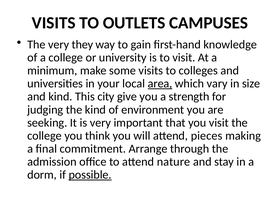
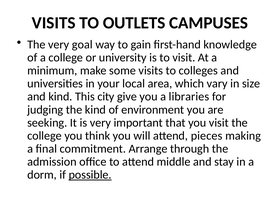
they: they -> goal
area underline: present -> none
strength: strength -> libraries
nature: nature -> middle
